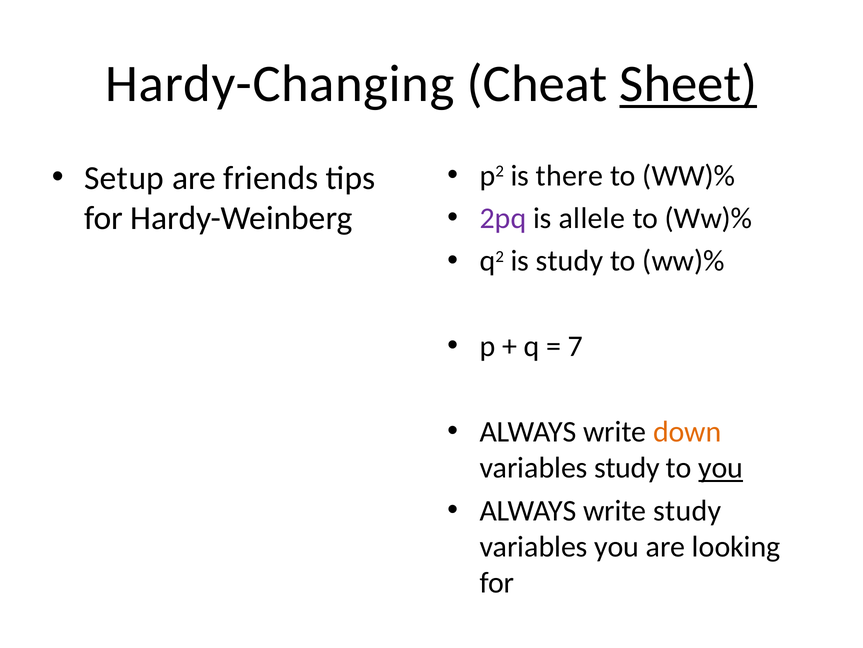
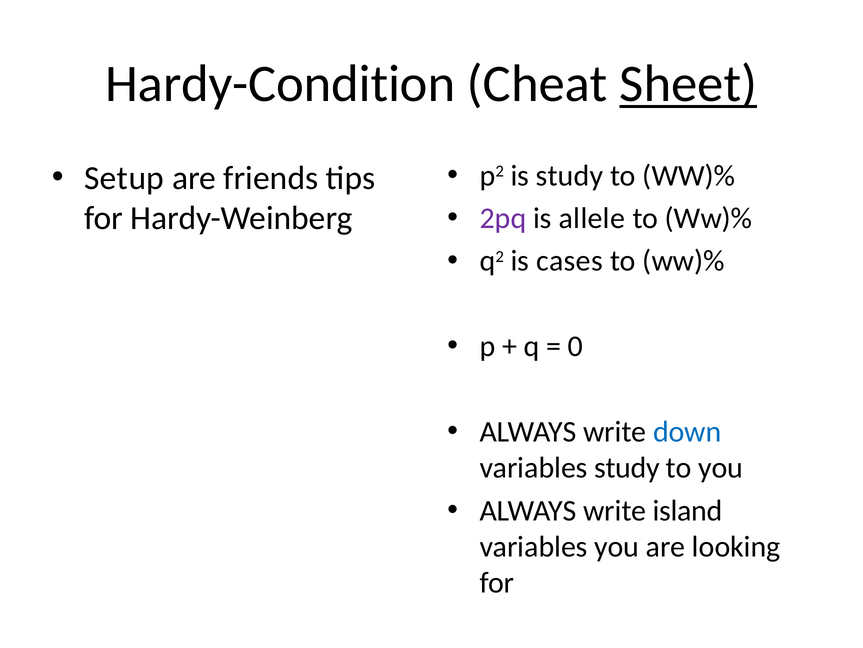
Hardy-Changing: Hardy-Changing -> Hardy-Condition
is there: there -> study
is study: study -> cases
7: 7 -> 0
down colour: orange -> blue
you at (721, 467) underline: present -> none
write study: study -> island
